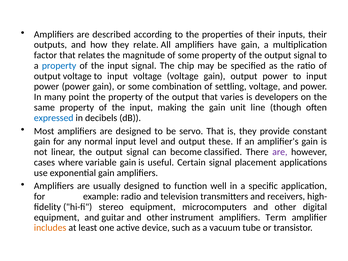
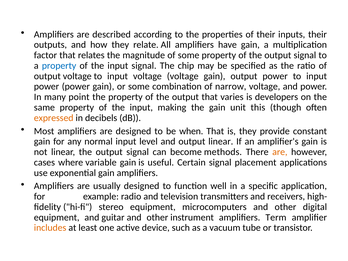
settling: settling -> narrow
line: line -> this
expressed colour: blue -> orange
servo: servo -> when
output these: these -> linear
classified: classified -> methods
are at (280, 152) colour: purple -> orange
